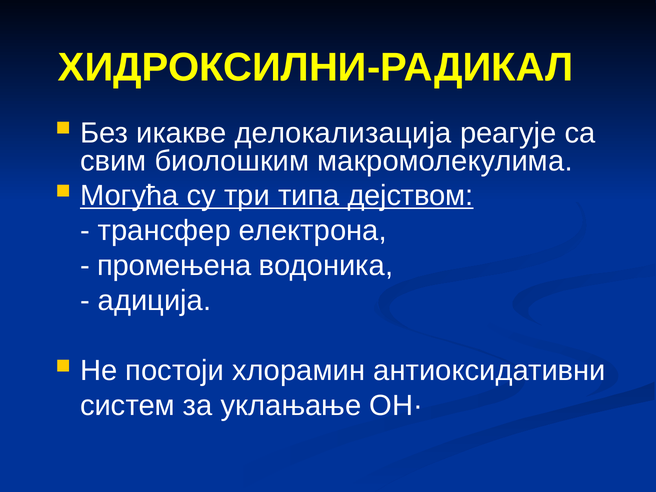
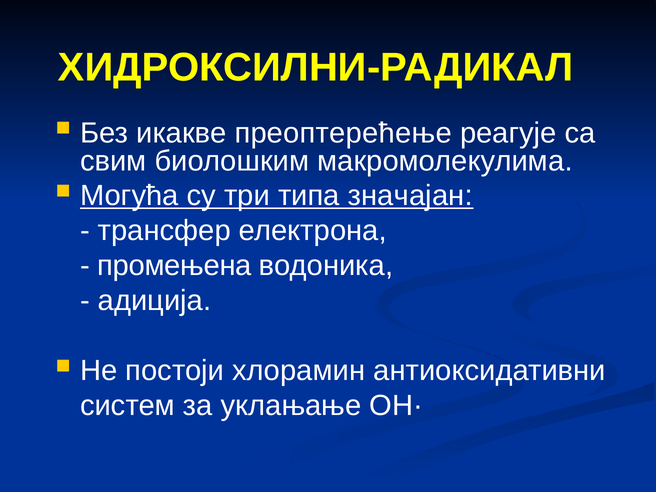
делокализација: делокализација -> преоптерећење
дејством: дејством -> значајан
